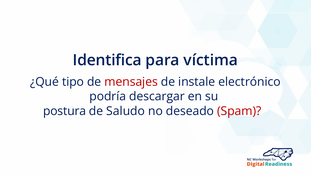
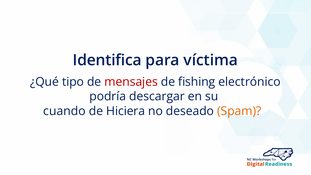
instale: instale -> fishing
postura: postura -> cuando
Saludo: Saludo -> Hiciera
Spam colour: red -> orange
